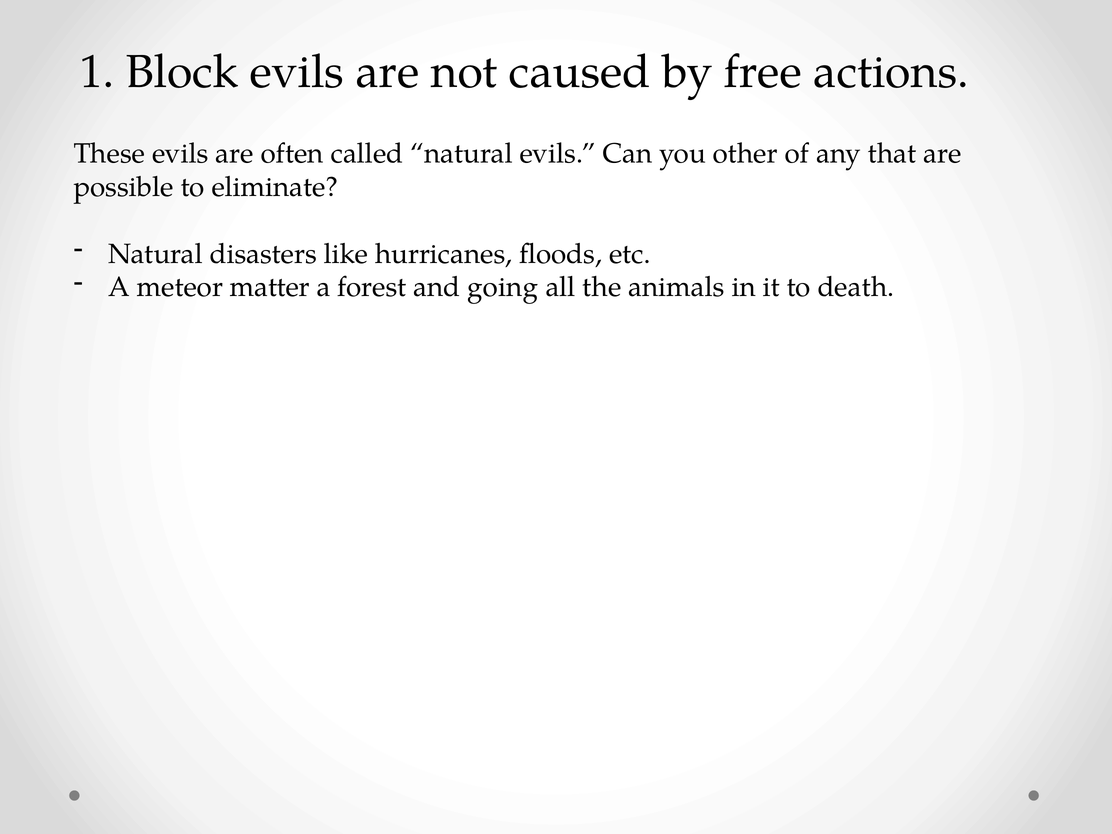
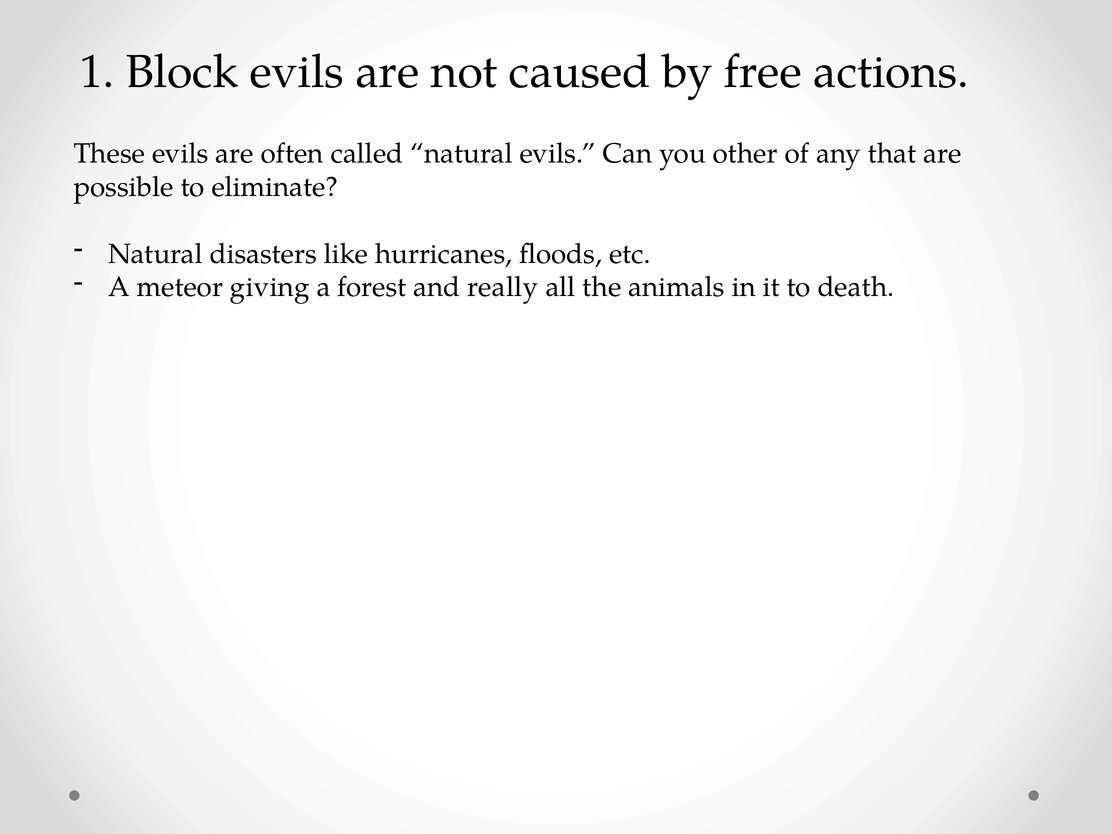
matter: matter -> giving
going: going -> really
